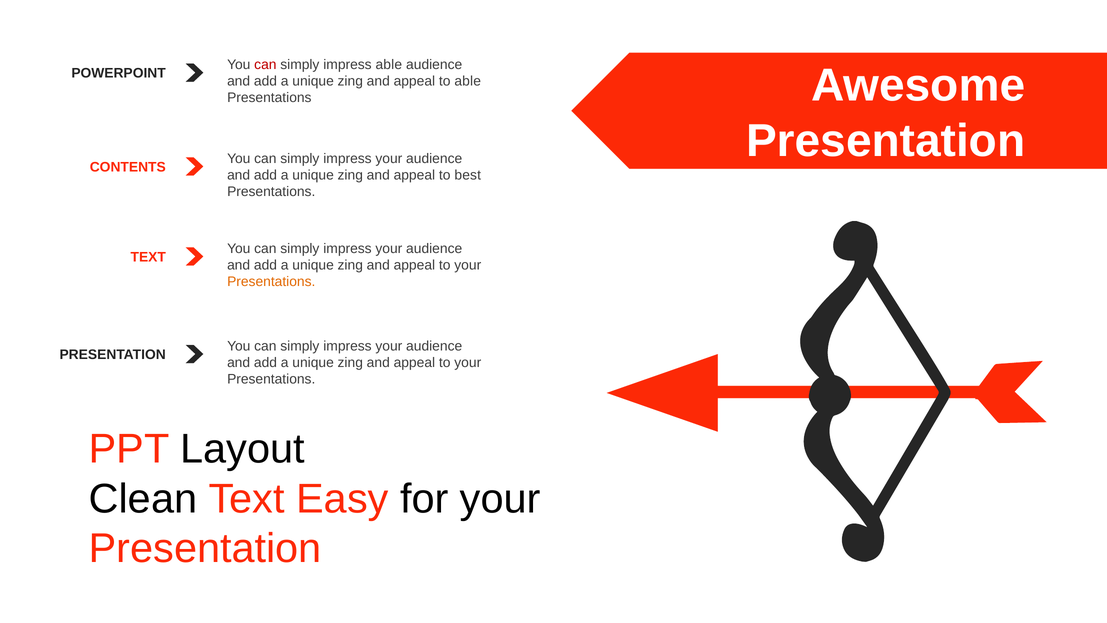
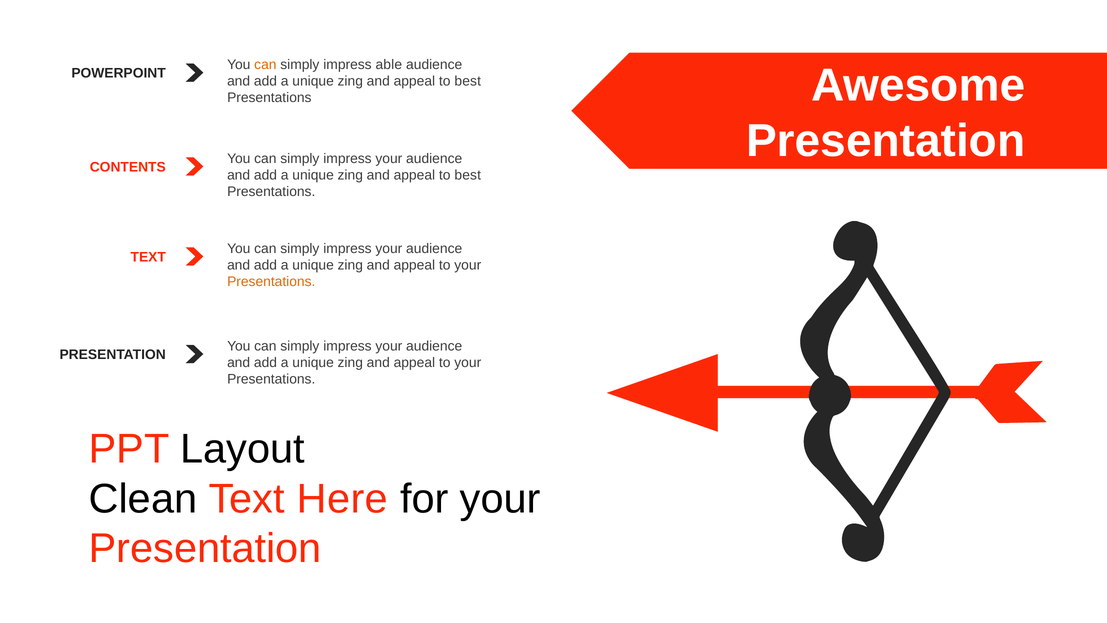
can at (265, 65) colour: red -> orange
able at (468, 81): able -> best
Easy: Easy -> Here
